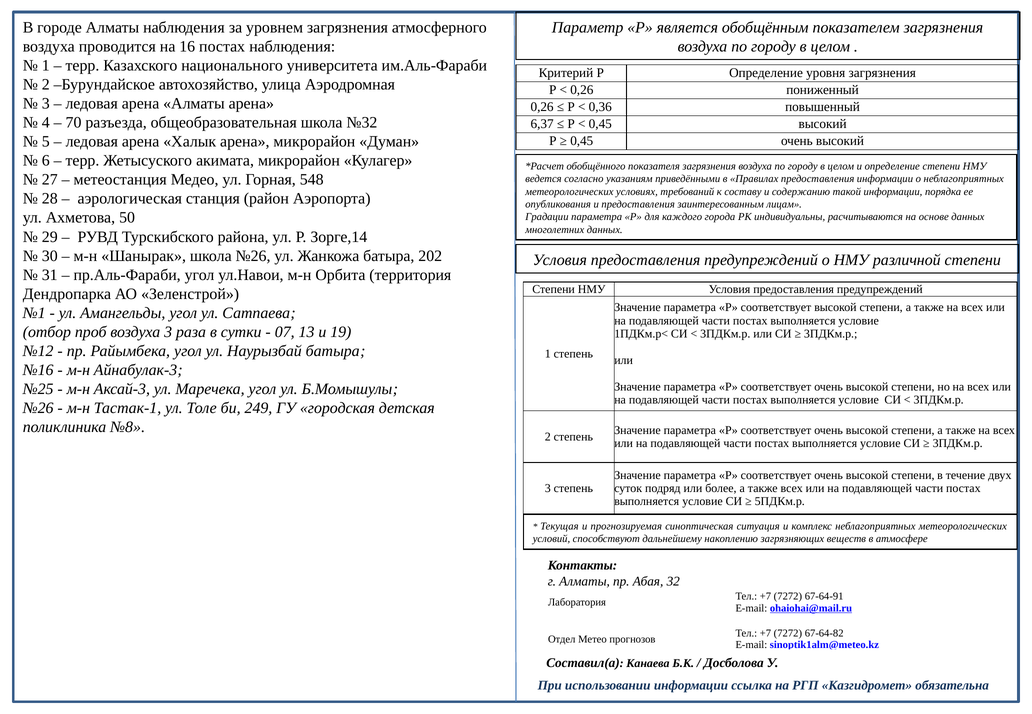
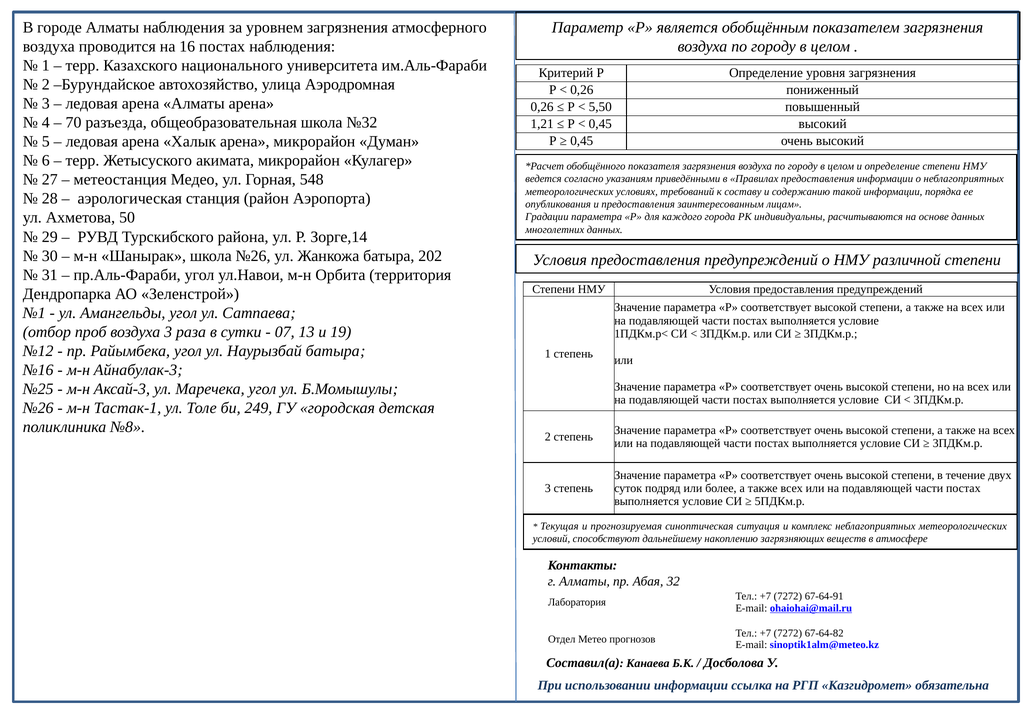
0,36: 0,36 -> 5,50
6,37: 6,37 -> 1,21
